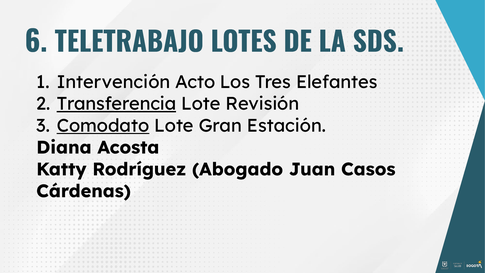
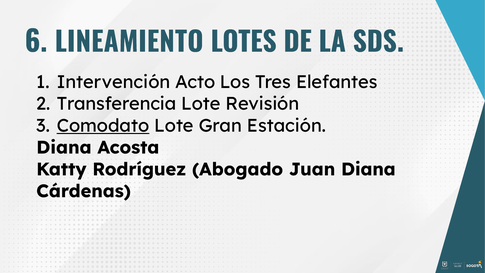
TELETRABAJO: TELETRABAJO -> LINEAMIENTO
Transferencia underline: present -> none
Juan Casos: Casos -> Diana
